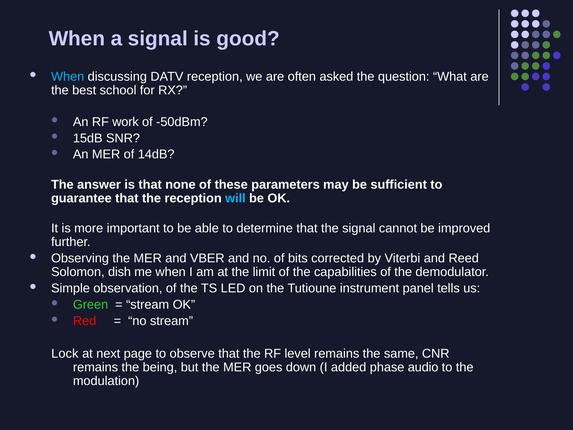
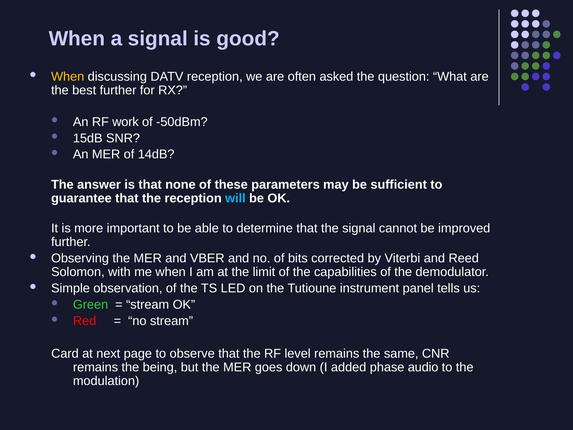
When at (68, 76) colour: light blue -> yellow
best school: school -> further
dish: dish -> with
Lock: Lock -> Card
